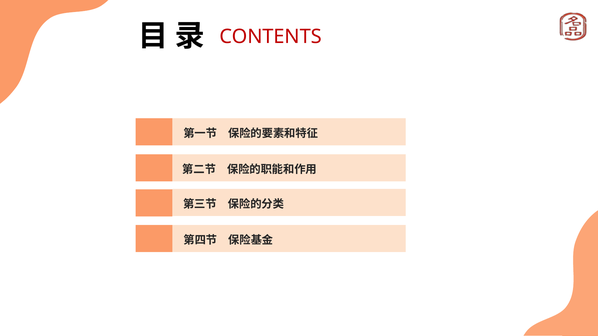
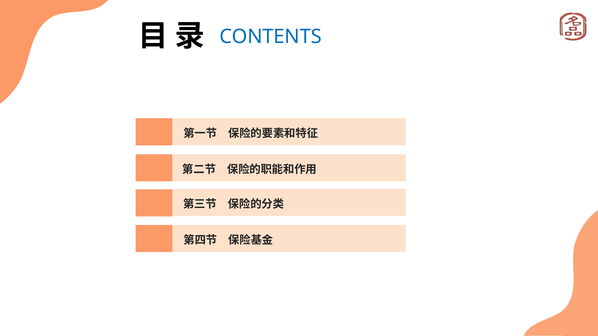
CONTENTS colour: red -> blue
